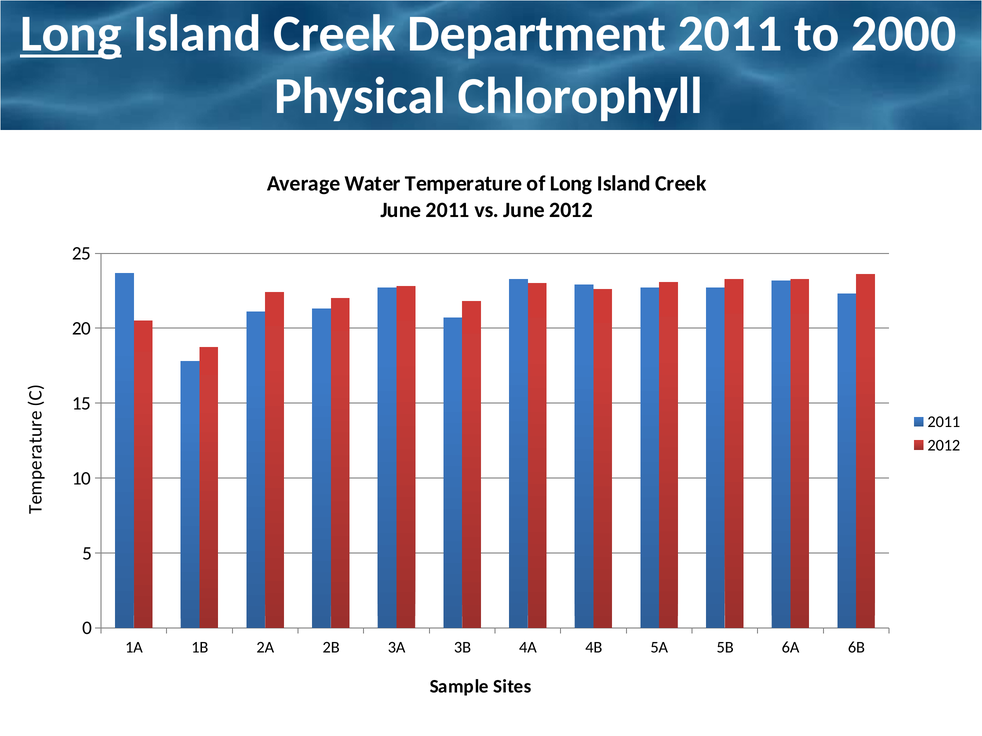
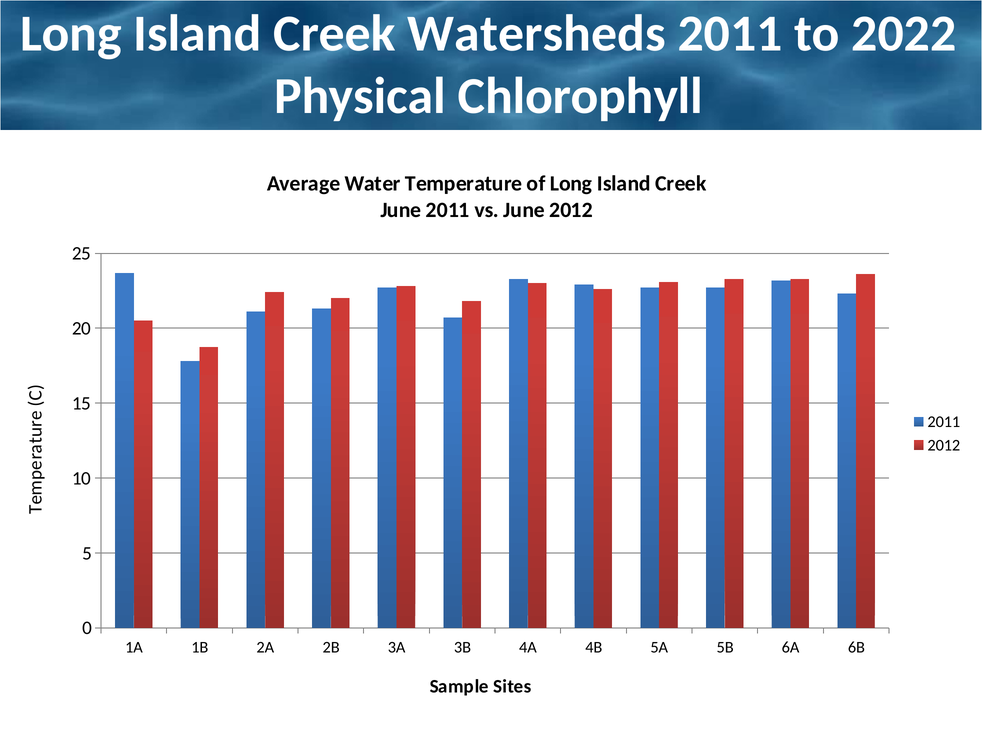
Long at (71, 34) underline: present -> none
Department: Department -> Watersheds
2000: 2000 -> 2022
